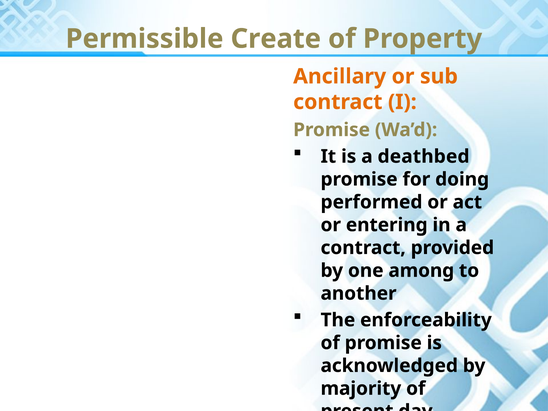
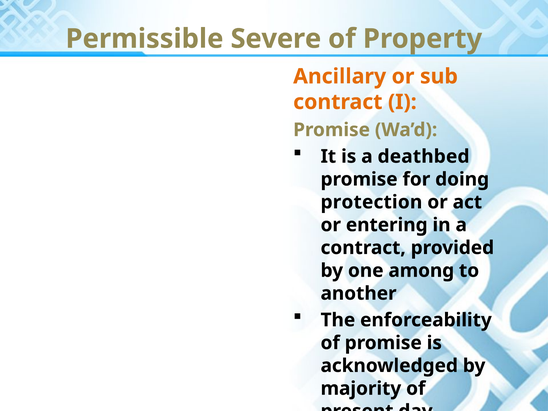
Create: Create -> Severe
performed: performed -> protection
